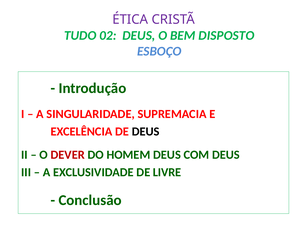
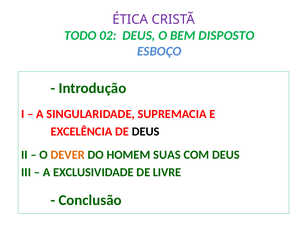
TUDO: TUDO -> TODO
DEVER colour: red -> orange
HOMEM DEUS: DEUS -> SUAS
